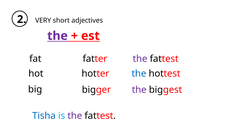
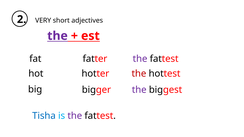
the at (139, 74) colour: blue -> red
